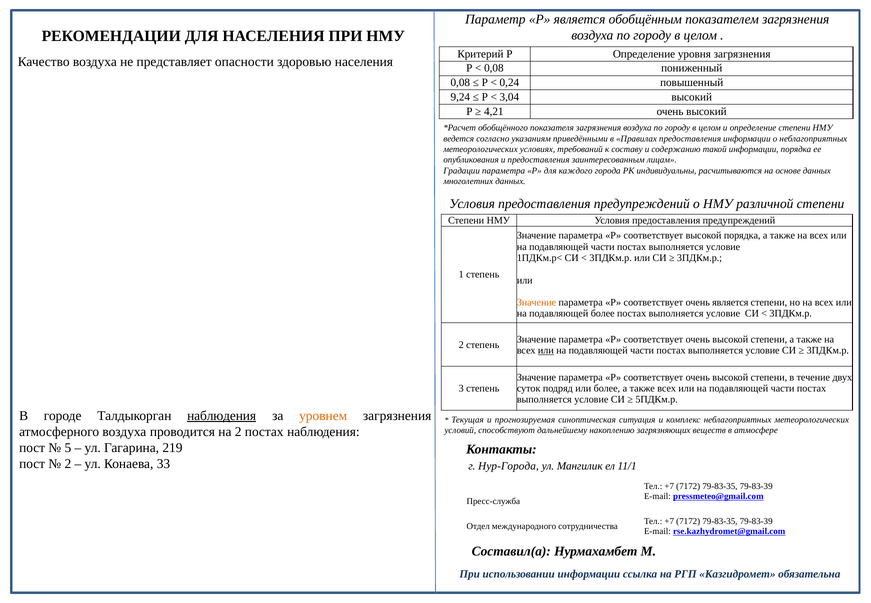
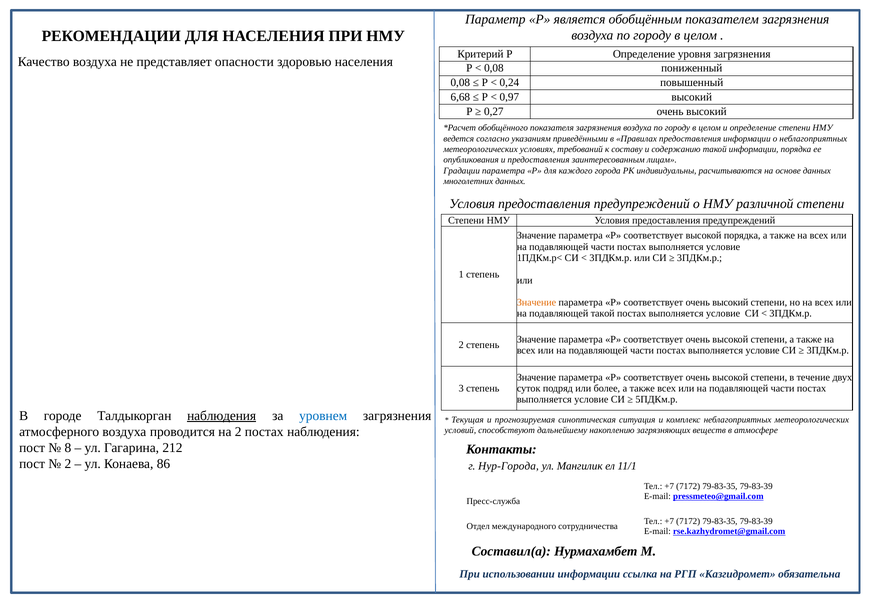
9,24: 9,24 -> 6,68
3,04: 3,04 -> 0,97
4,21: 4,21 -> 0,27
соответствует очень является: является -> высокий
подавляющей более: более -> такой
или at (546, 350) underline: present -> none
уровнем colour: orange -> blue
5: 5 -> 8
219: 219 -> 212
33: 33 -> 86
